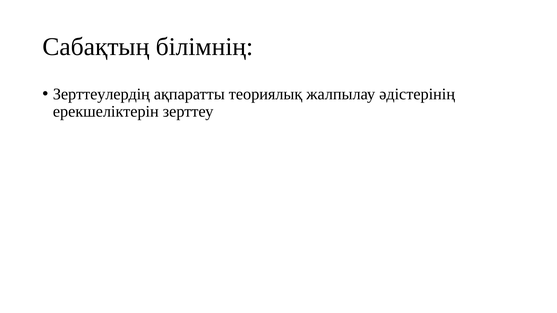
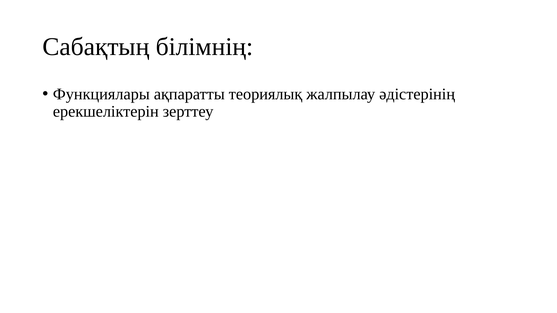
Зерттеулердің: Зерттеулердің -> Функциялары
